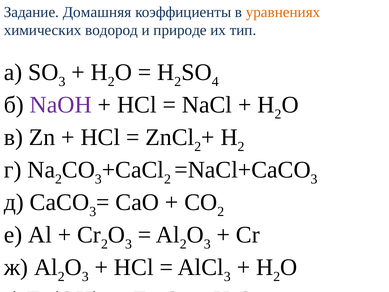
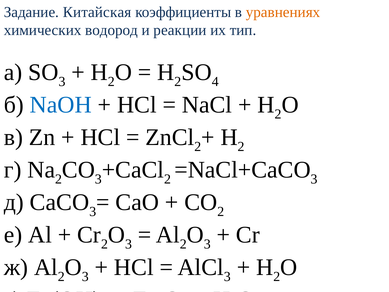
Домашняя: Домашняя -> Китайская
природе: природе -> реакции
NaOH colour: purple -> blue
